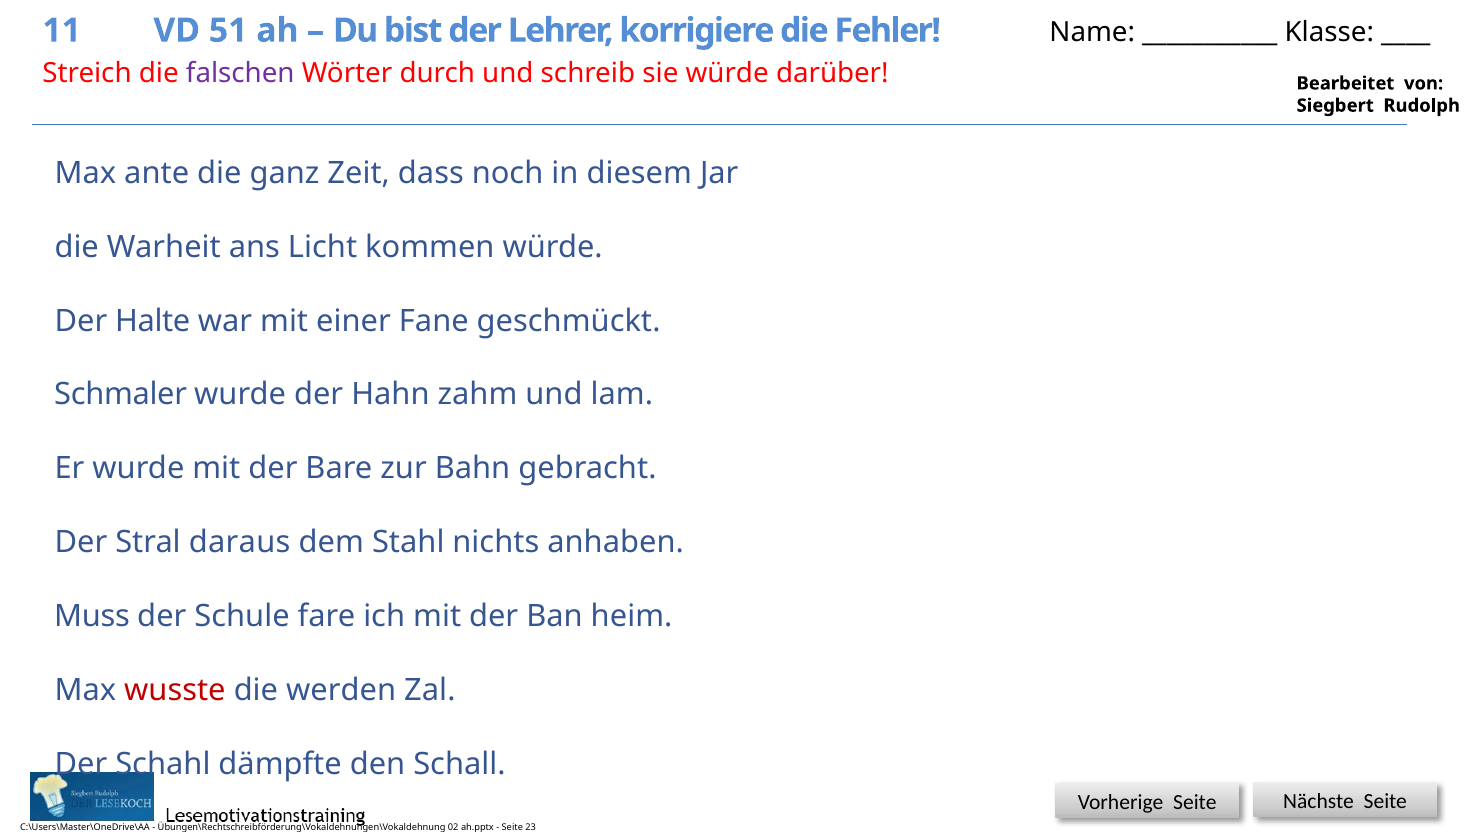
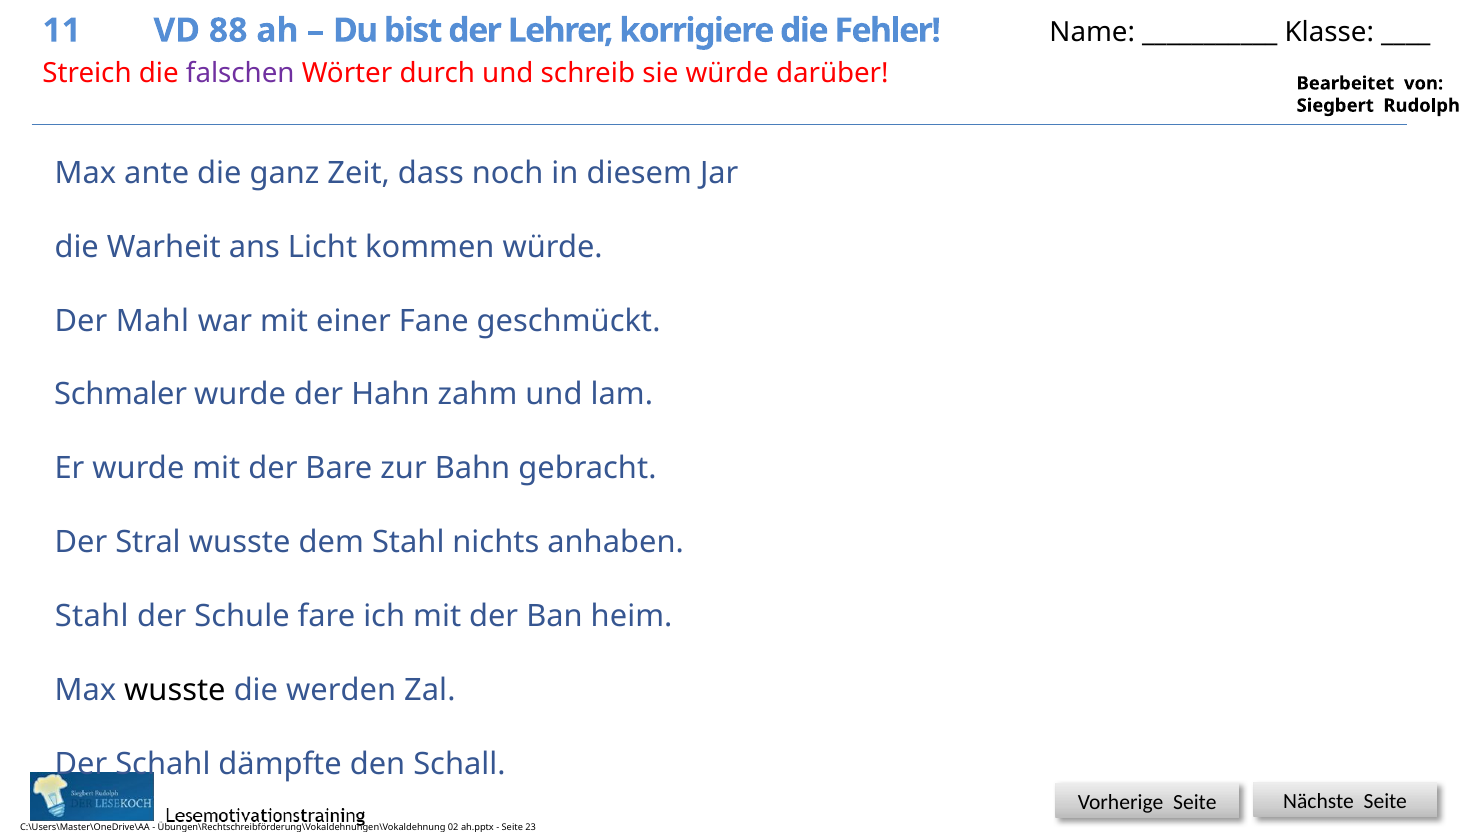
51: 51 -> 88
Halte: Halte -> Mahl
Stral daraus: daraus -> wusste
Muss at (92, 617): Muss -> Stahl
wusste at (175, 691) colour: red -> black
